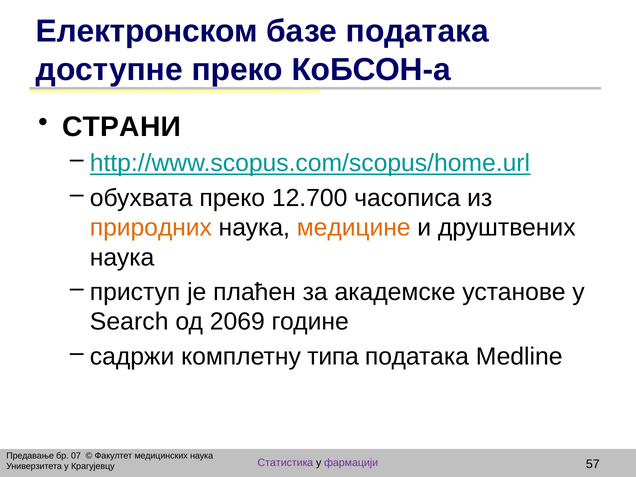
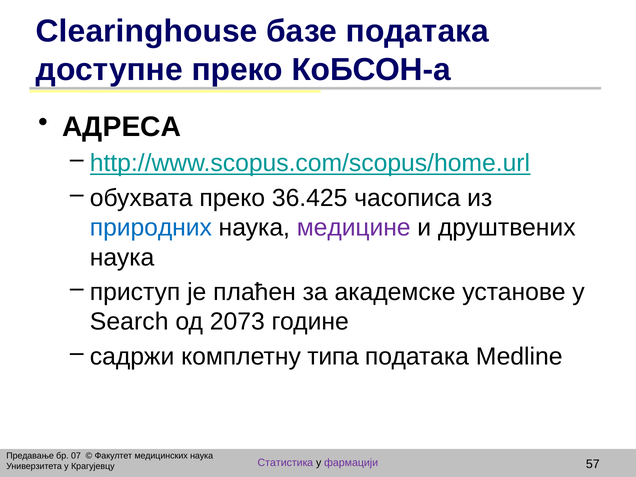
Електронском: Електронском -> Clearinghouse
СТРАНИ: СТРАНИ -> АДРЕСА
12.700: 12.700 -> 36.425
природних colour: orange -> blue
медицине colour: orange -> purple
2069: 2069 -> 2073
